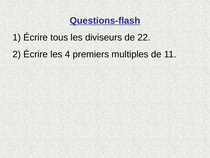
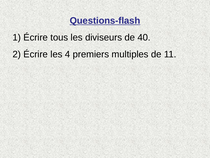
22: 22 -> 40
